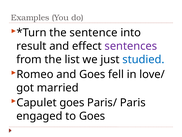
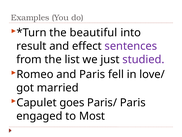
sentence: sentence -> beautiful
studied colour: blue -> purple
and Goes: Goes -> Paris
to Goes: Goes -> Most
